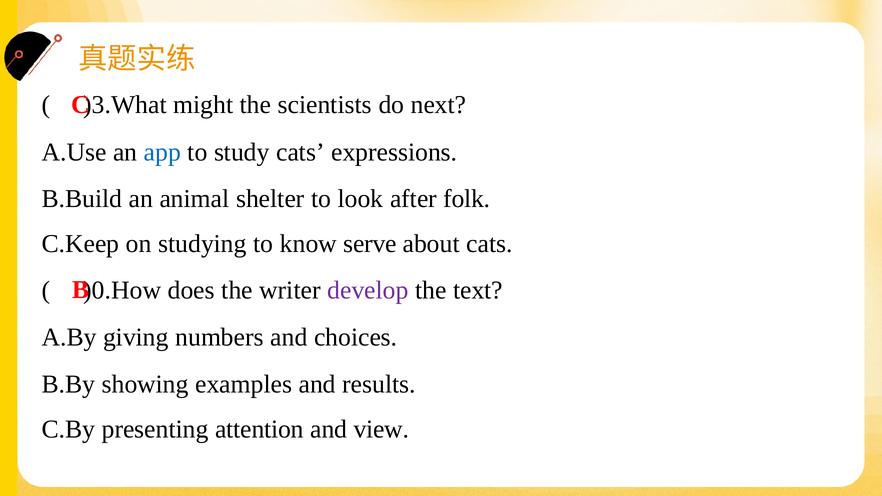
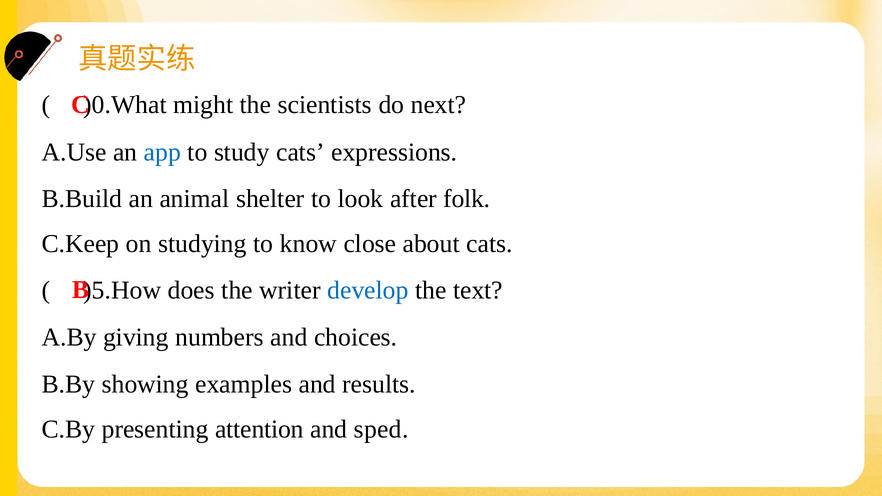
)3.What: )3.What -> )0.What
serve: serve -> close
)0.How: )0.How -> )5.How
develop colour: purple -> blue
view: view -> sped
